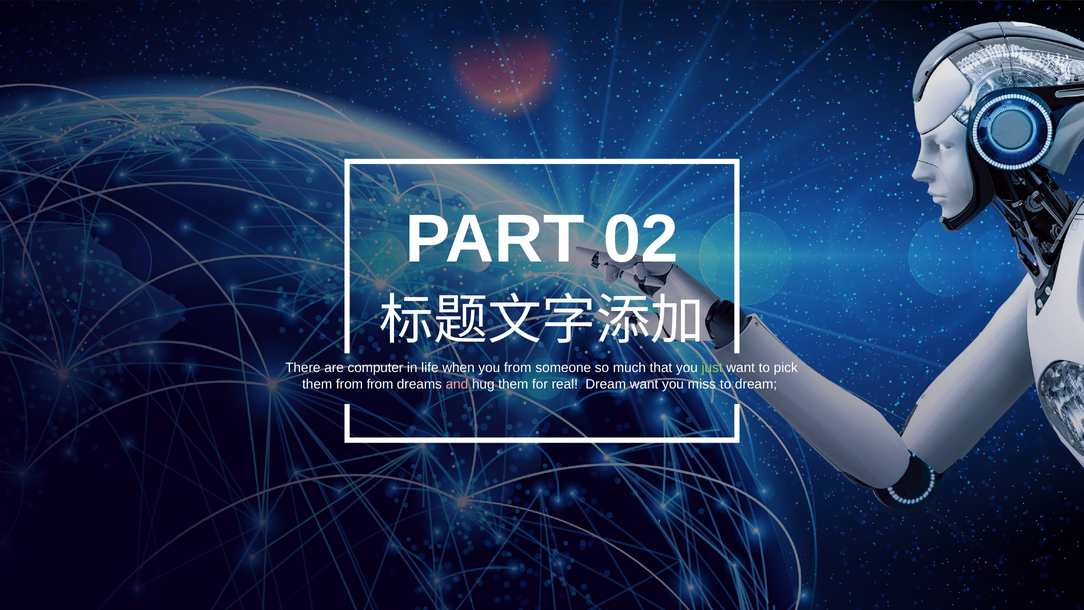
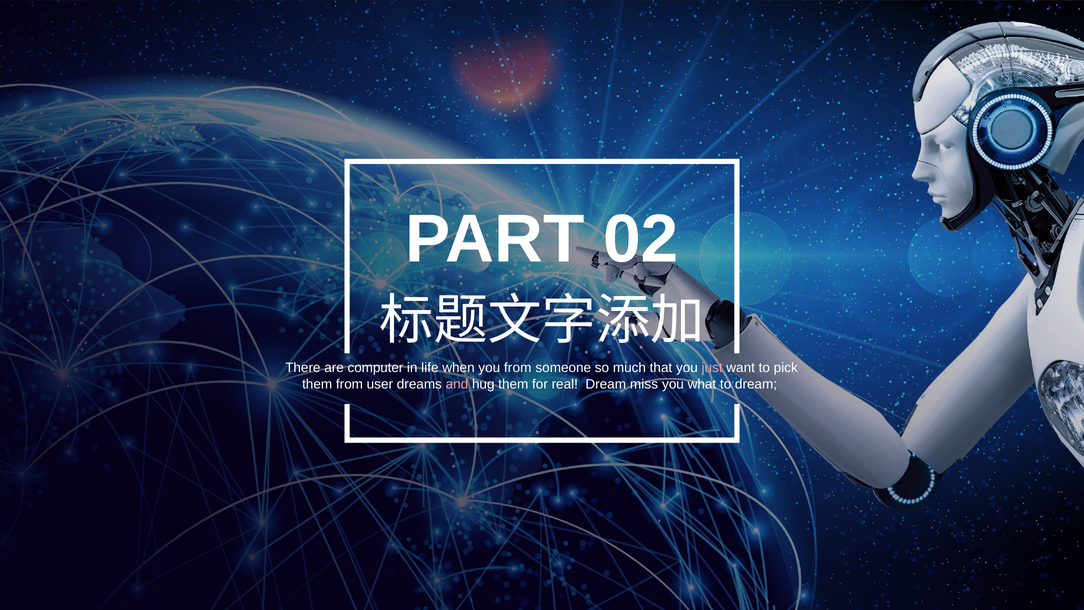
just colour: light green -> pink
from from: from -> user
Dream want: want -> miss
miss: miss -> what
